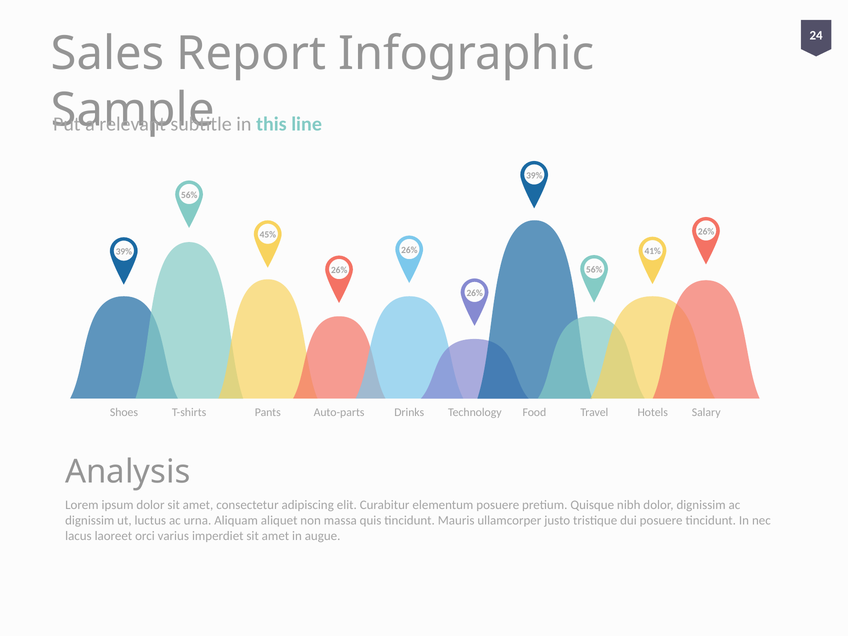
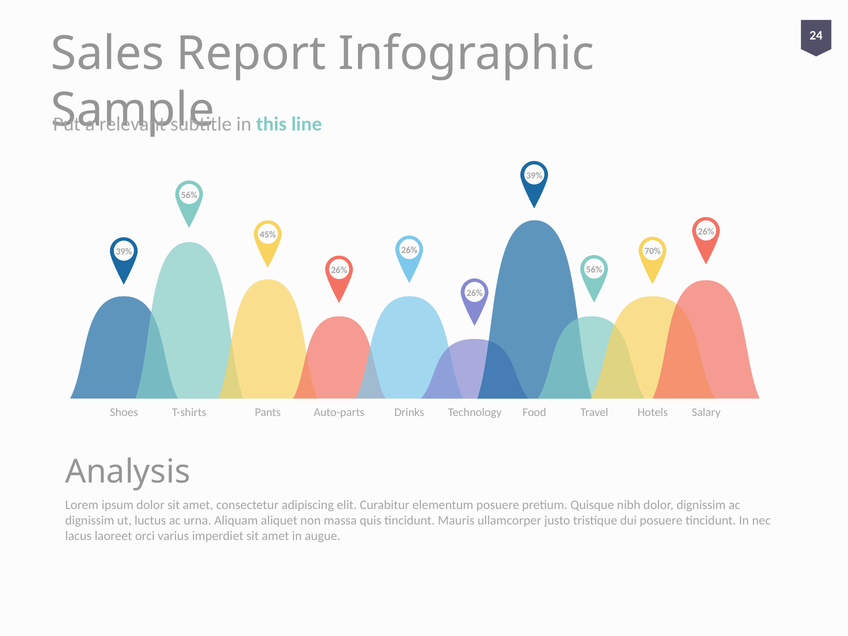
41%: 41% -> 70%
